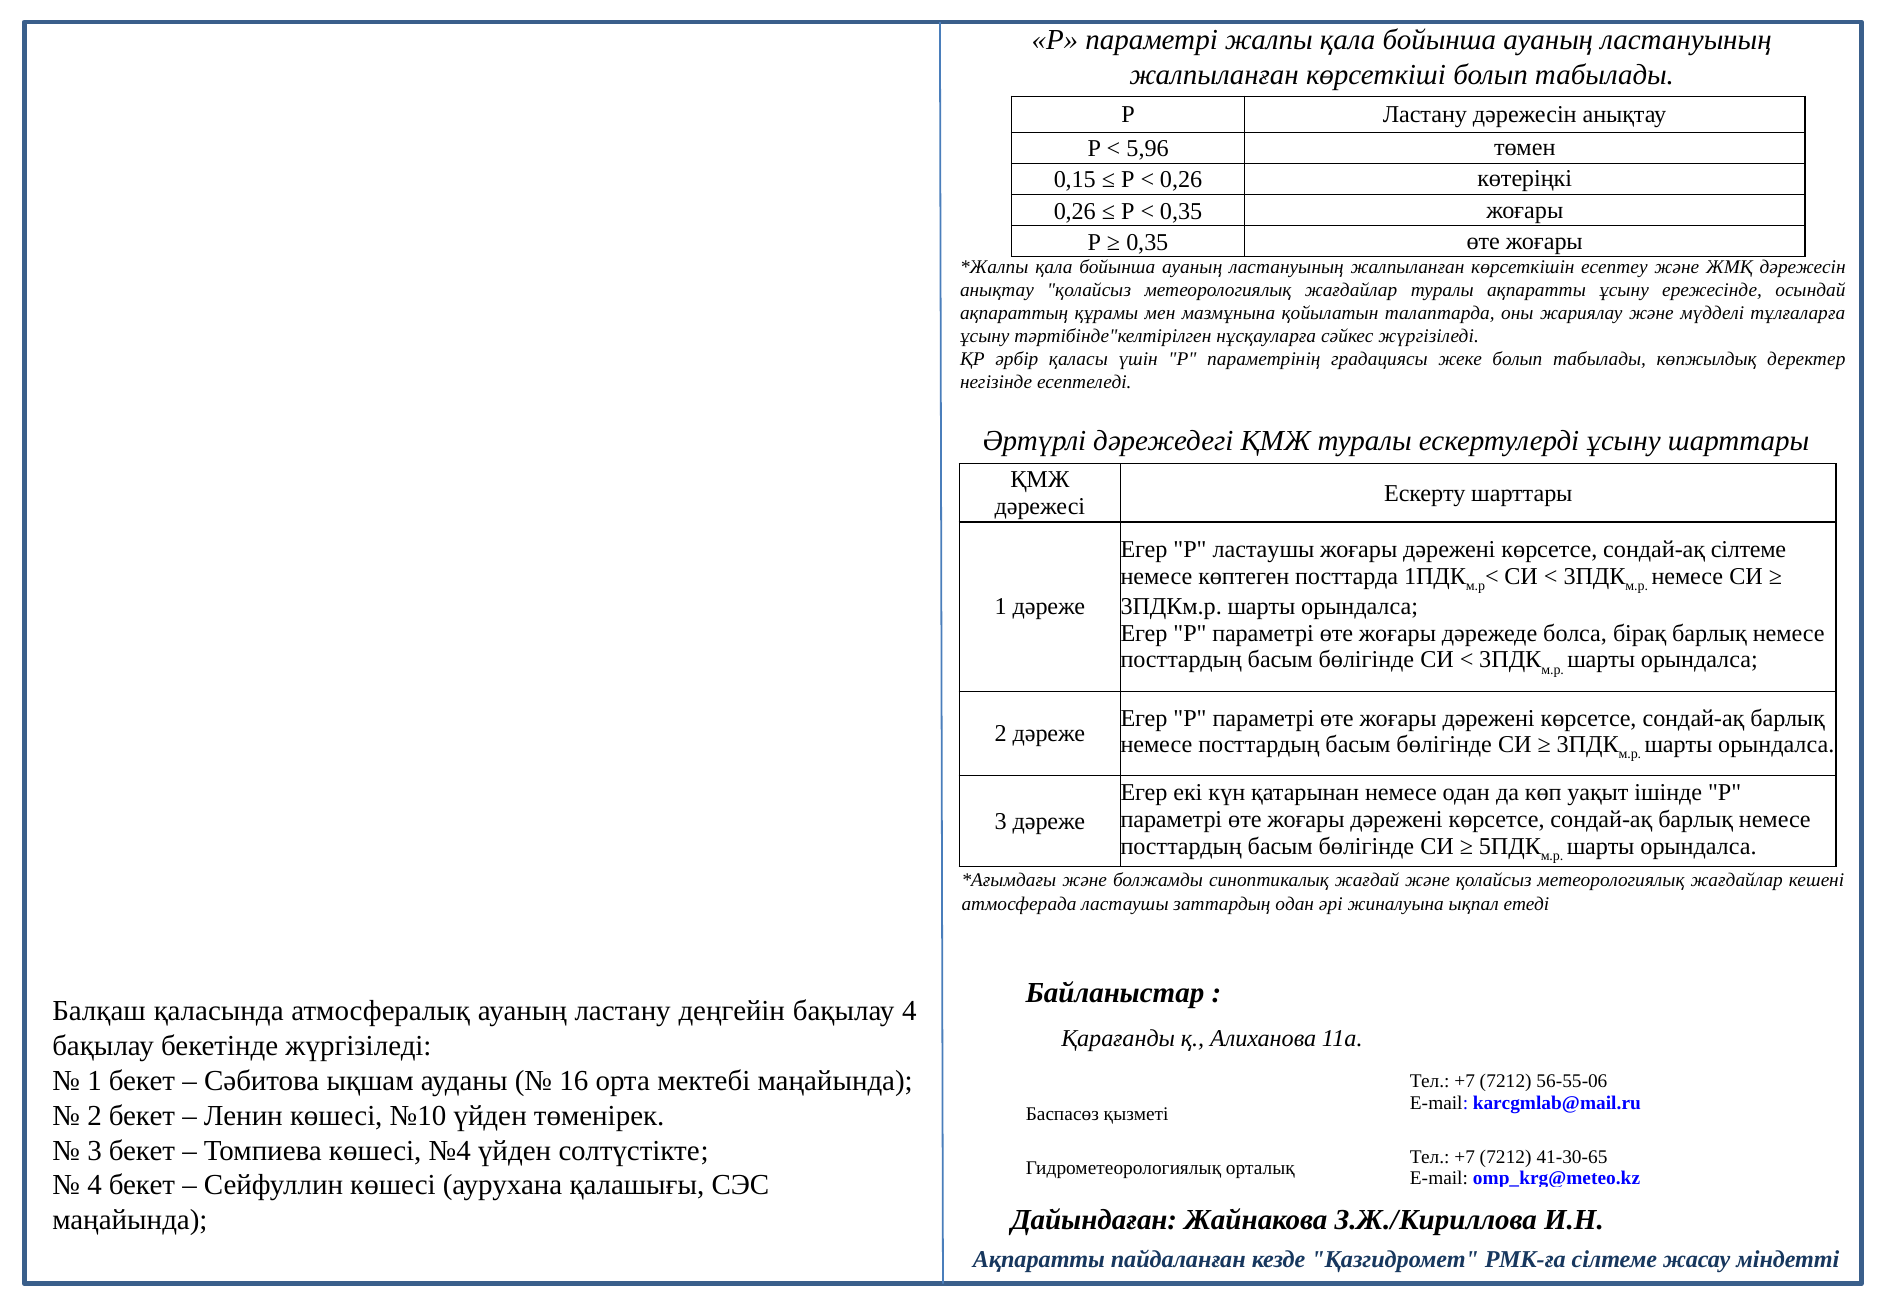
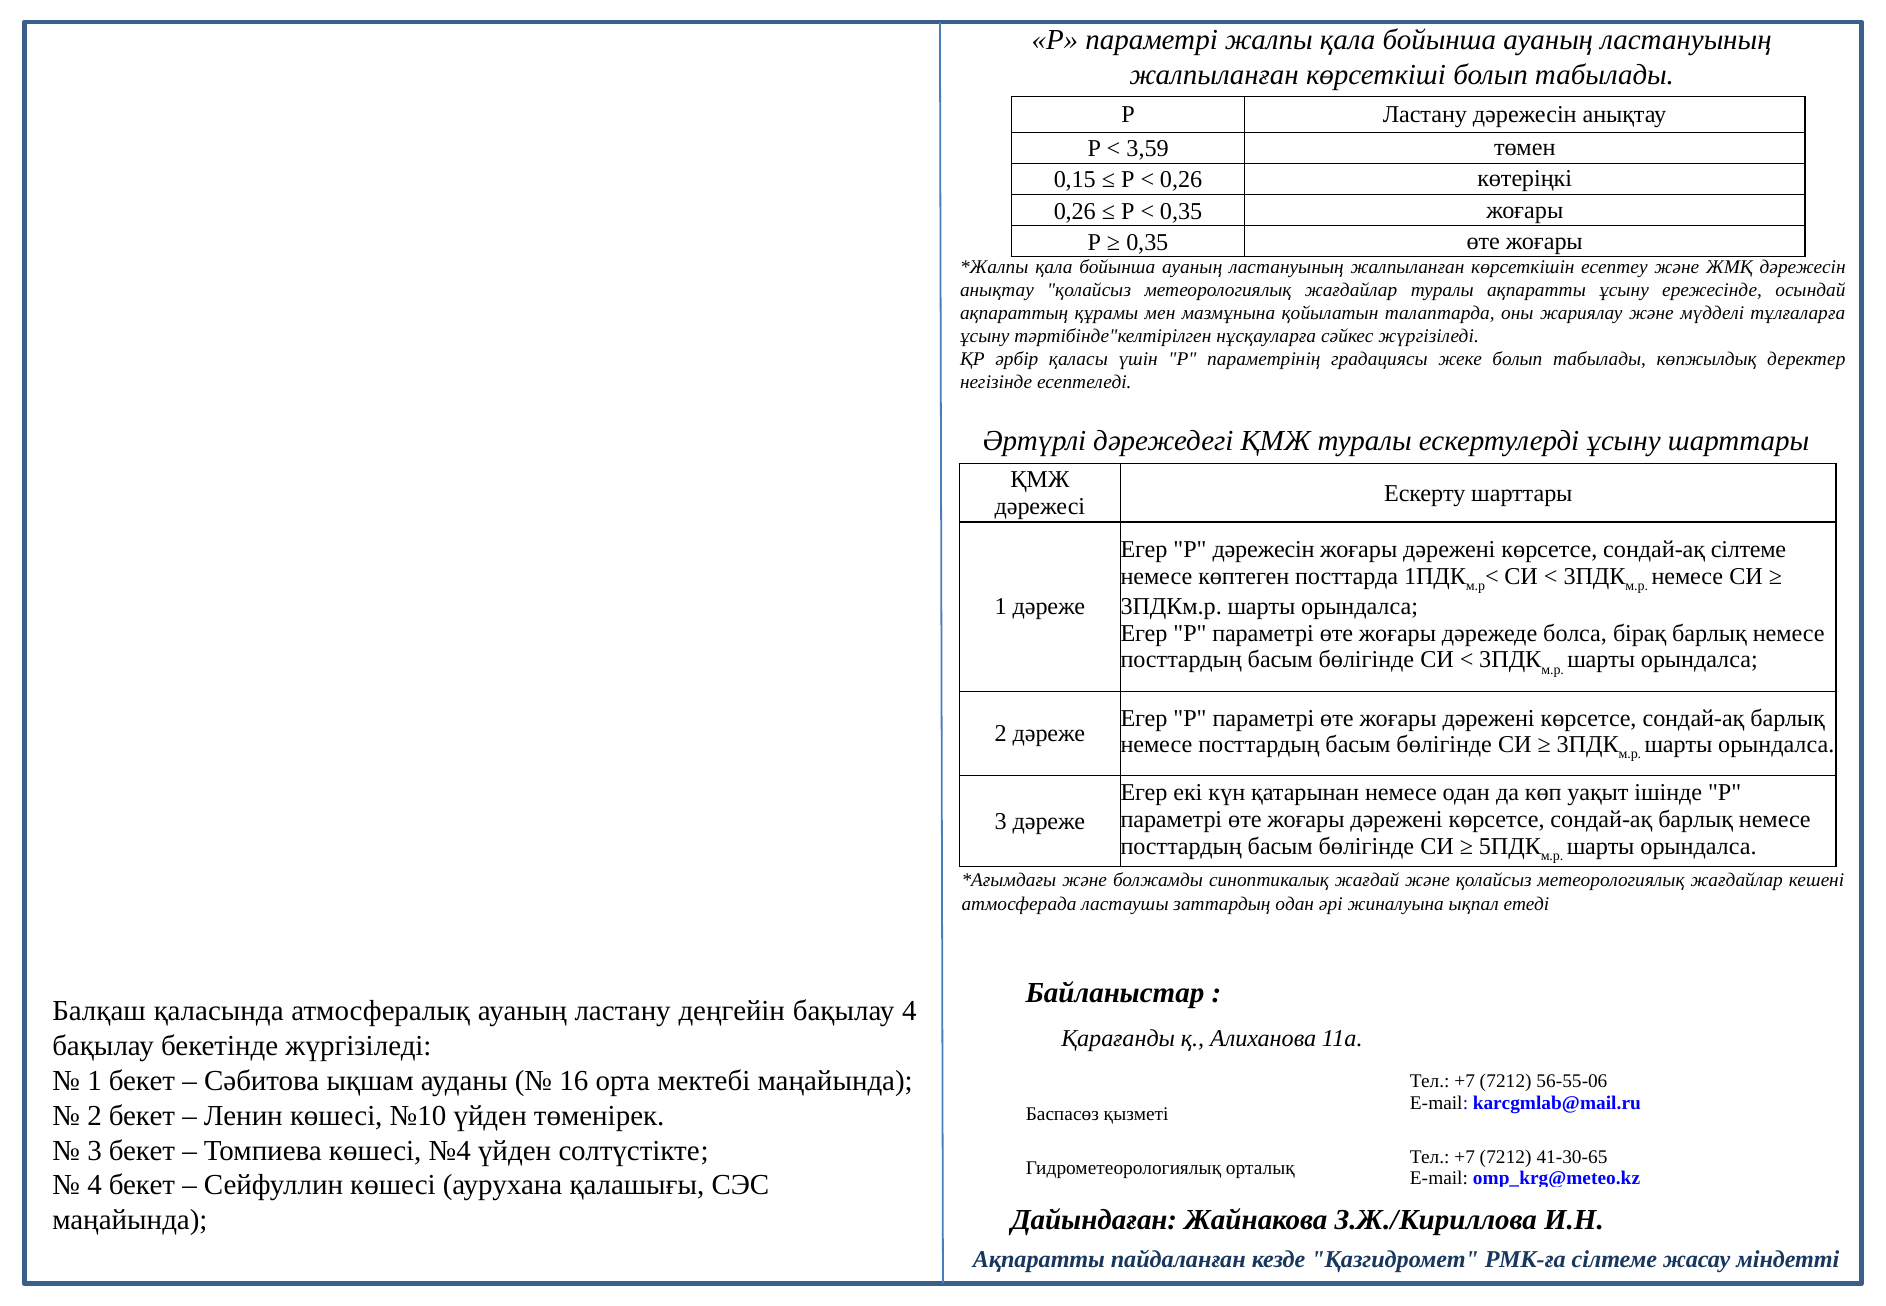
5,96: 5,96 -> 3,59
Р ластаушы: ластаушы -> дәрежесін
